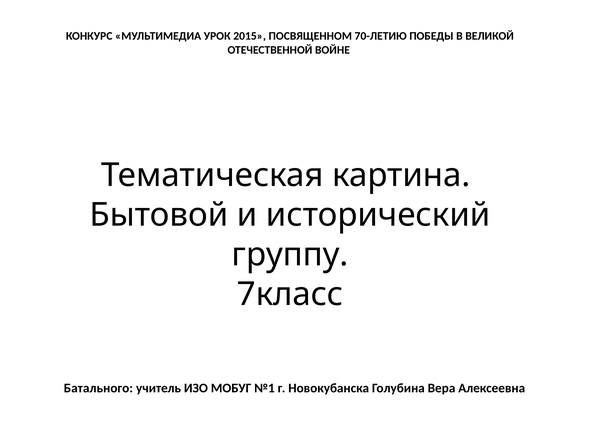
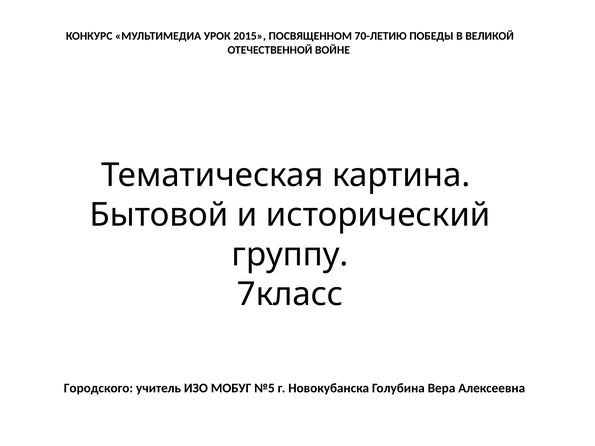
Батального: Батального -> Городского
№1: №1 -> №5
